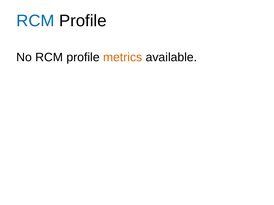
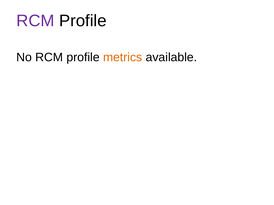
RCM at (35, 21) colour: blue -> purple
